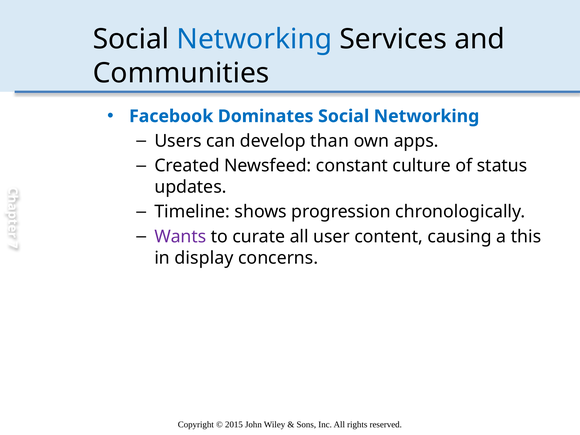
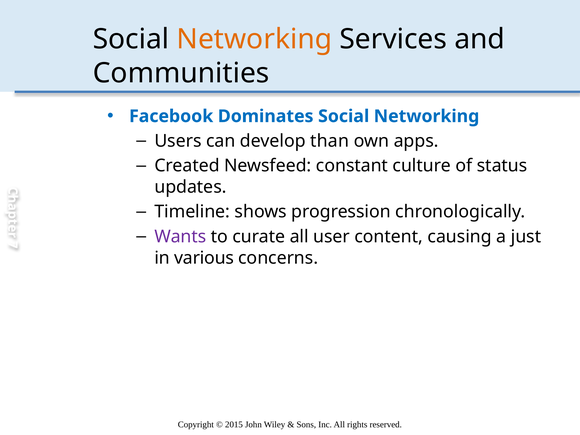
Networking at (254, 39) colour: blue -> orange
this: this -> just
display: display -> various
